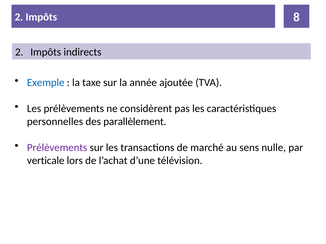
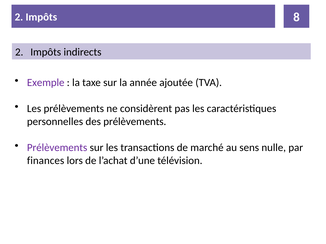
Exemple colour: blue -> purple
des parallèlement: parallèlement -> prélèvements
verticale: verticale -> finances
